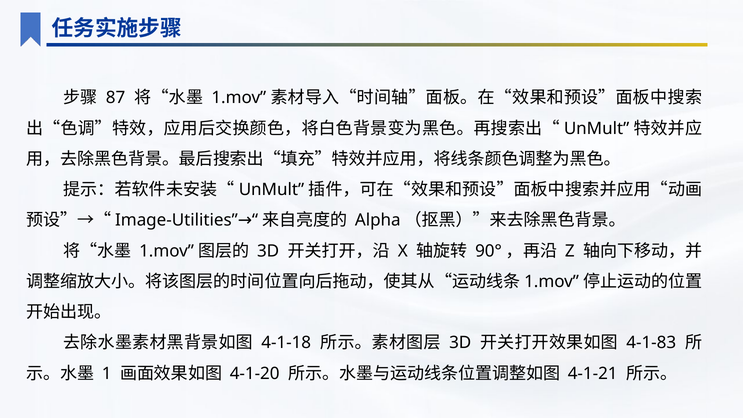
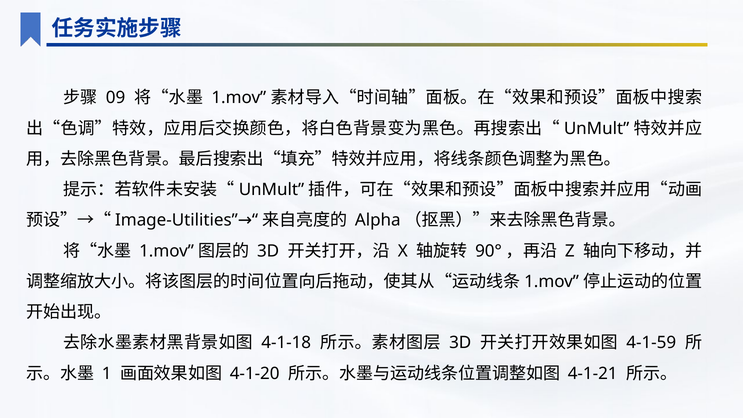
87: 87 -> 09
4-1-83: 4-1-83 -> 4-1-59
